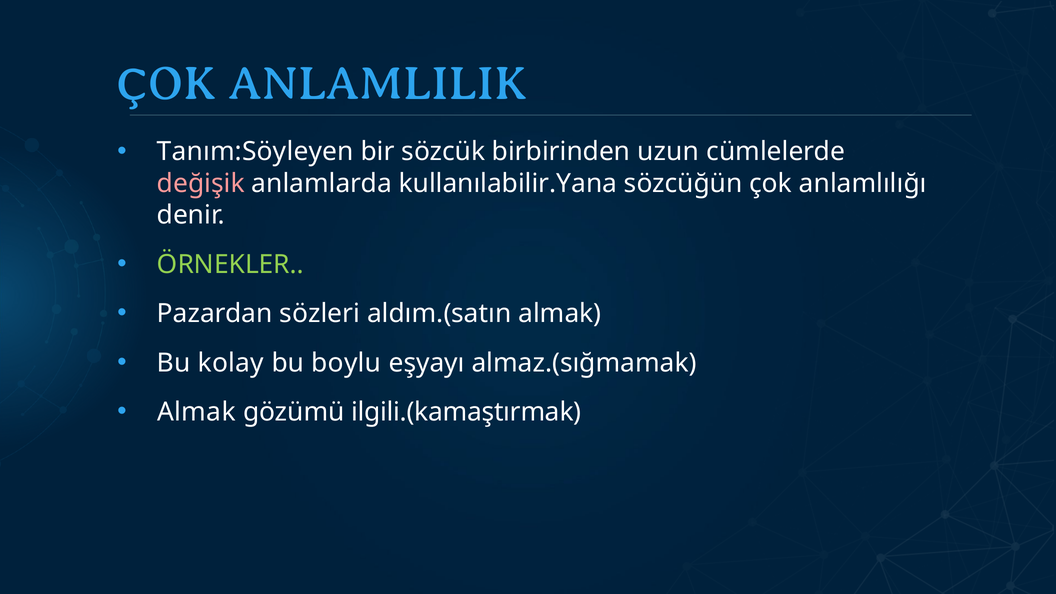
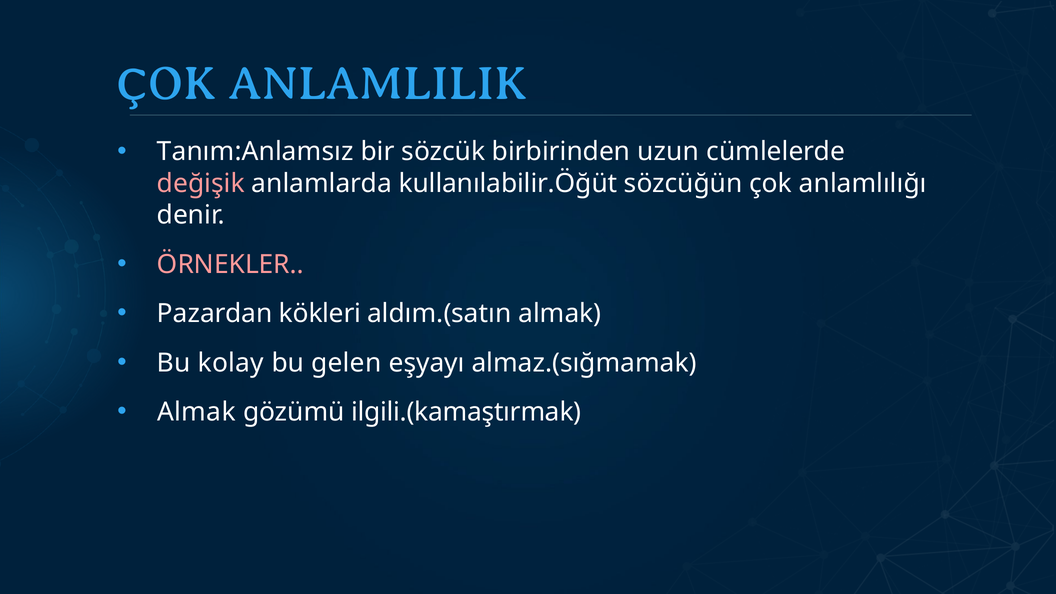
Tanım:Söyleyen: Tanım:Söyleyen -> Tanım:Anlamsız
kullanılabilir.Yana: kullanılabilir.Yana -> kullanılabilir.Öğüt
ÖRNEKLER colour: light green -> pink
sözleri: sözleri -> kökleri
boylu: boylu -> gelen
